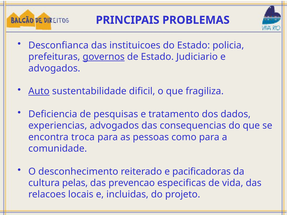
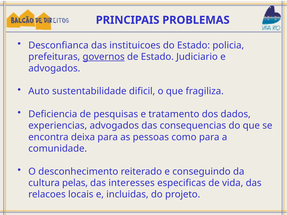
Auto underline: present -> none
troca: troca -> deixa
pacificadoras: pacificadoras -> conseguindo
prevencao: prevencao -> interesses
